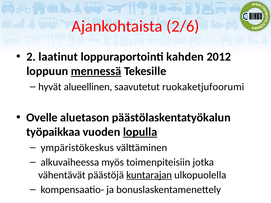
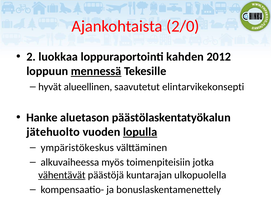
2/6: 2/6 -> 2/0
laatinut: laatinut -> luokkaa
ruokaketjufoorumi: ruokaketjufoorumi -> elintarvikekonsepti
Ovelle: Ovelle -> Hanke
työpaikkaa: työpaikkaa -> jätehuolto
vähentävät underline: none -> present
kuntarajan underline: present -> none
